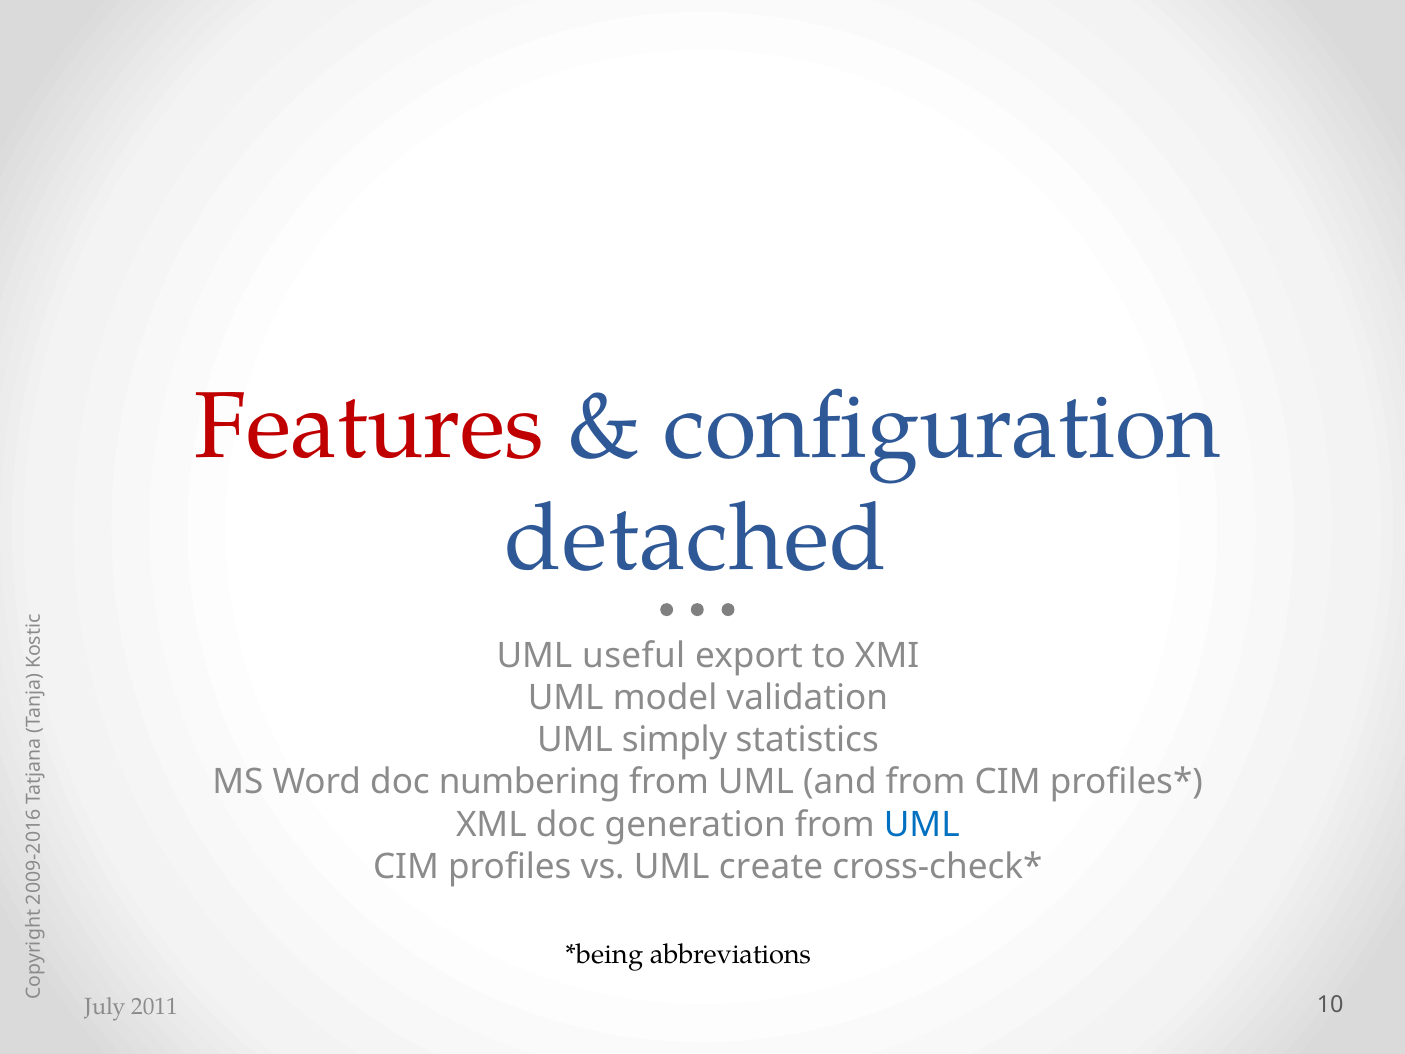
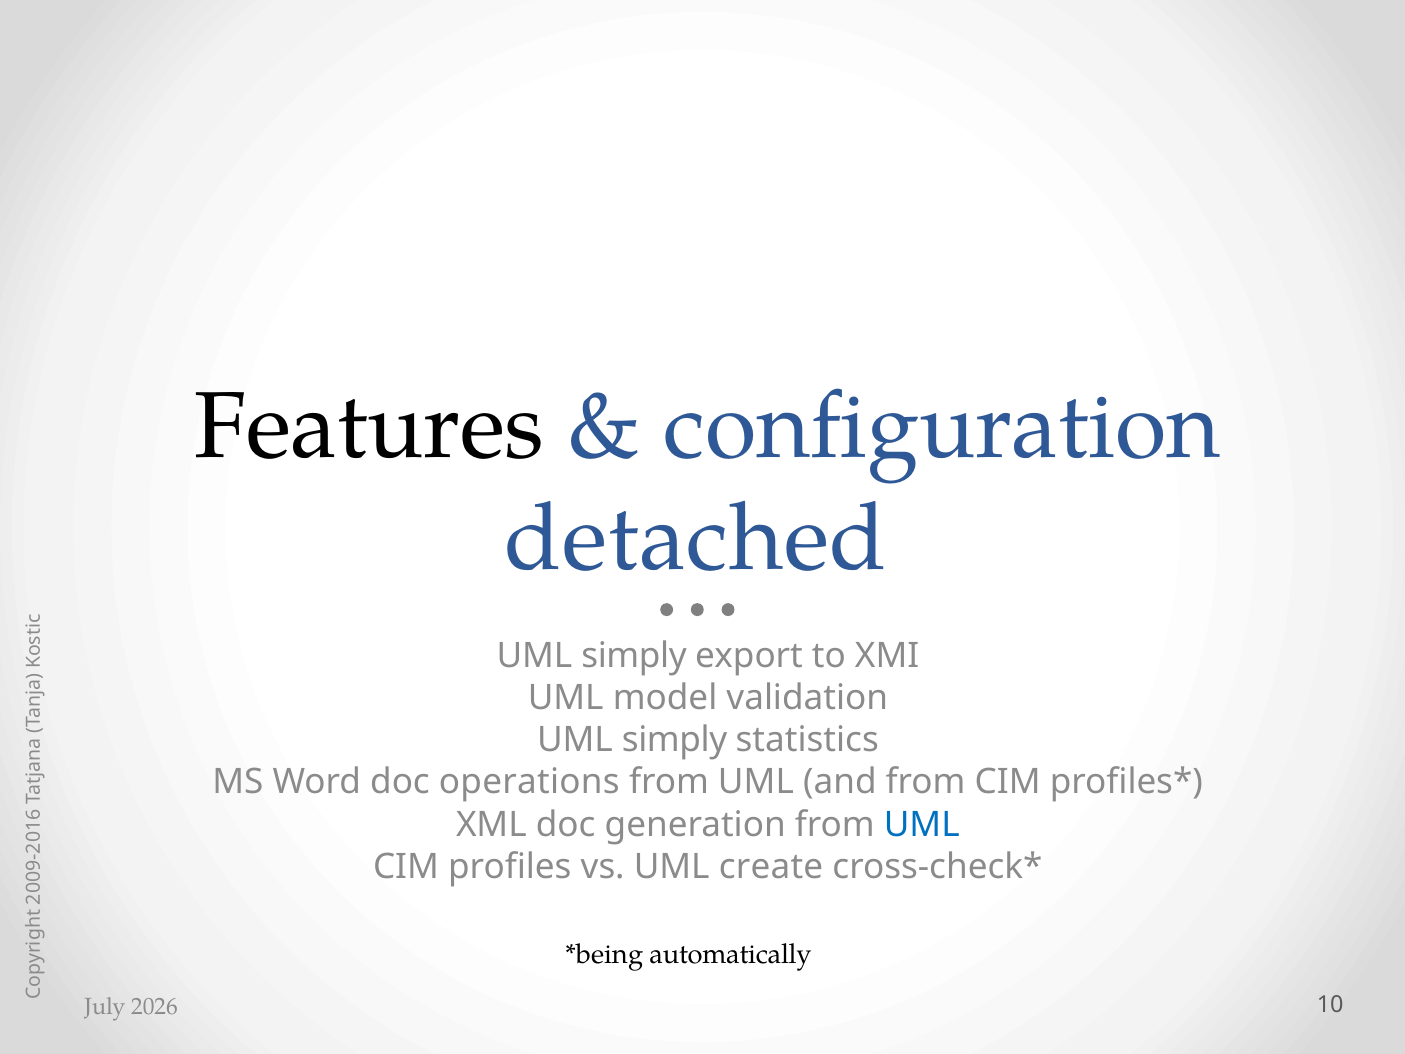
Features colour: red -> black
useful at (634, 656): useful -> simply
numbering: numbering -> operations
abbreviations: abbreviations -> automatically
2011: 2011 -> 2026
